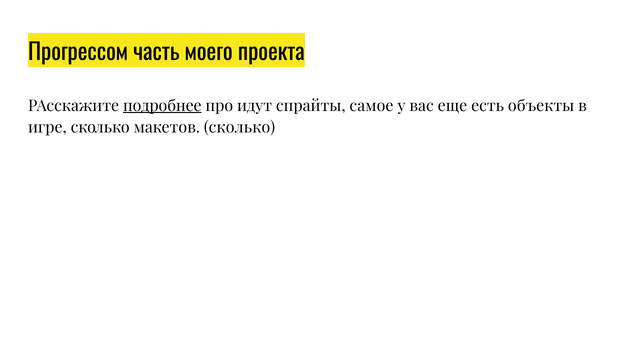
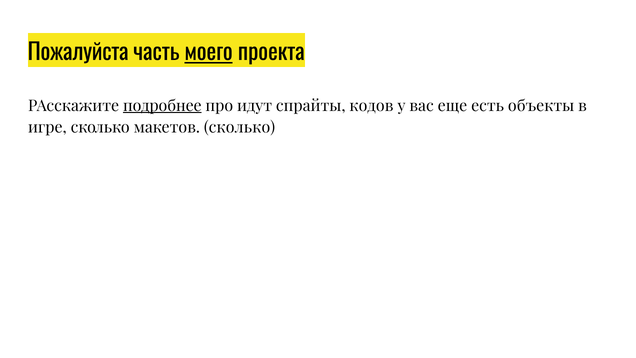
Прогрессом: Прогрессом -> Пожалуйста
моего underline: none -> present
самое: самое -> кодов
